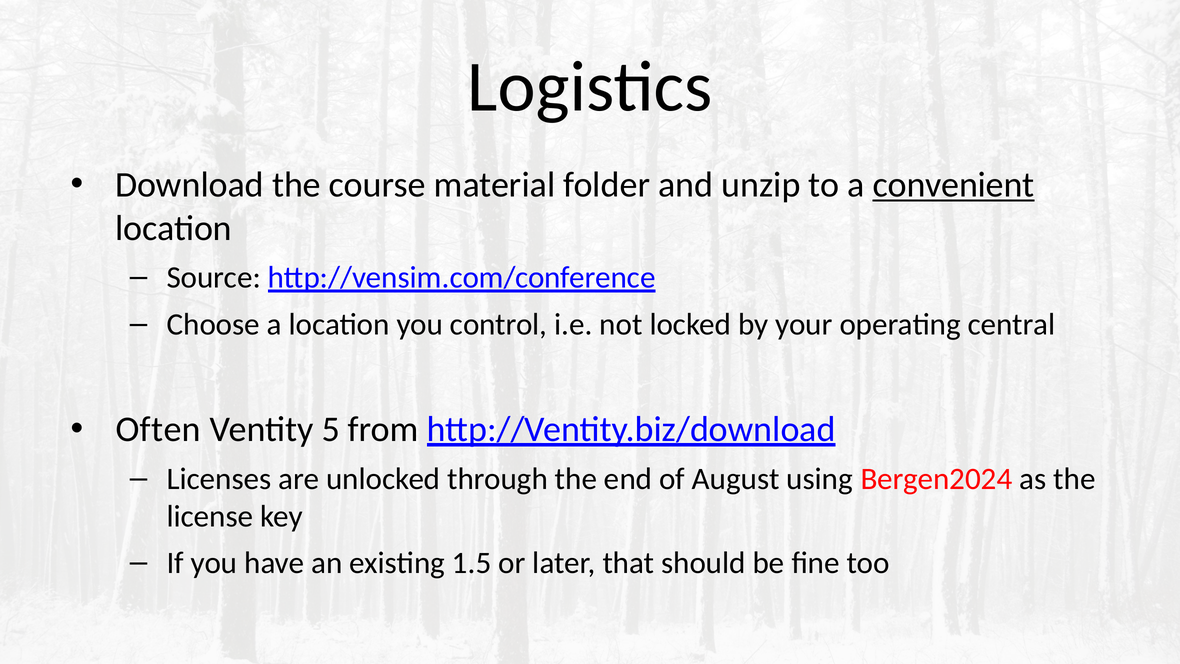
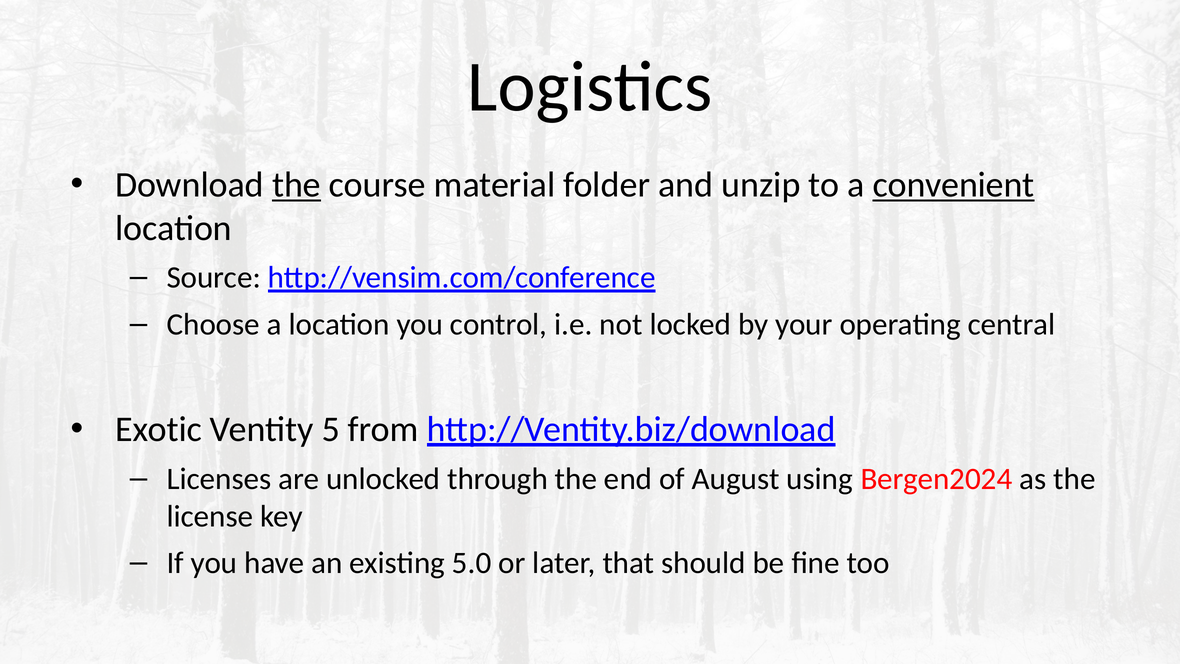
the at (296, 185) underline: none -> present
Often: Often -> Exotic
1.5: 1.5 -> 5.0
